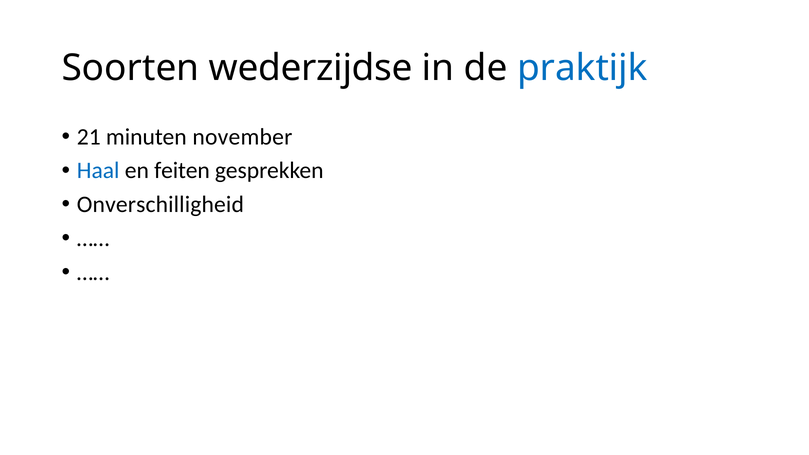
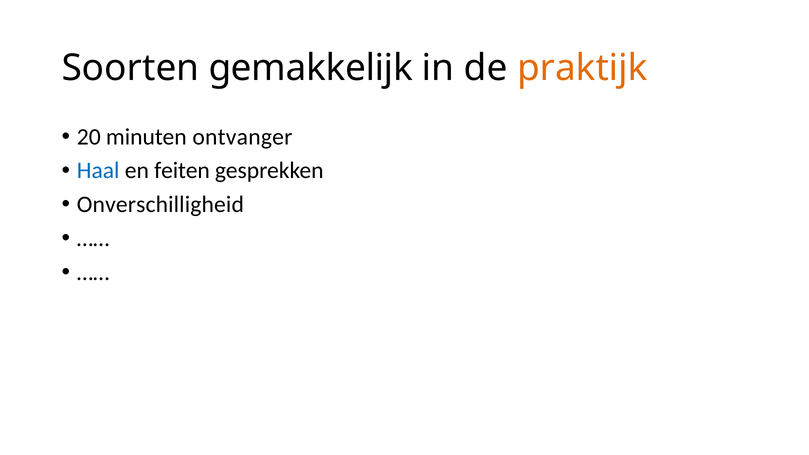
wederzijdse: wederzijdse -> gemakkelijk
praktijk colour: blue -> orange
21: 21 -> 20
november: november -> ontvanger
